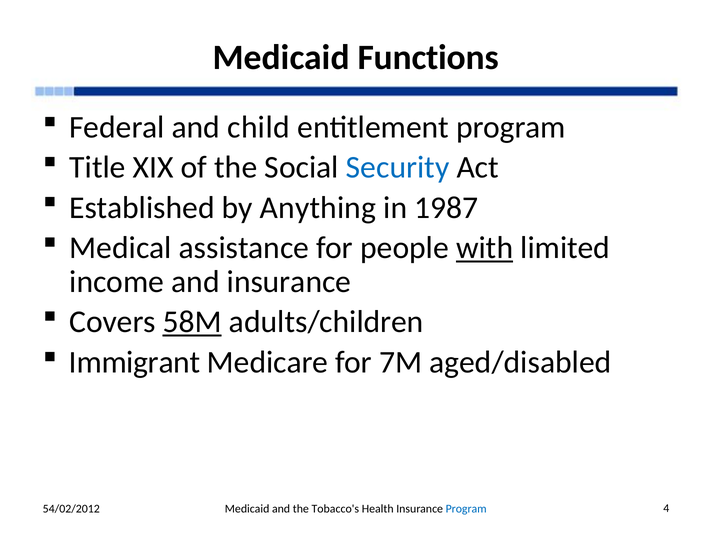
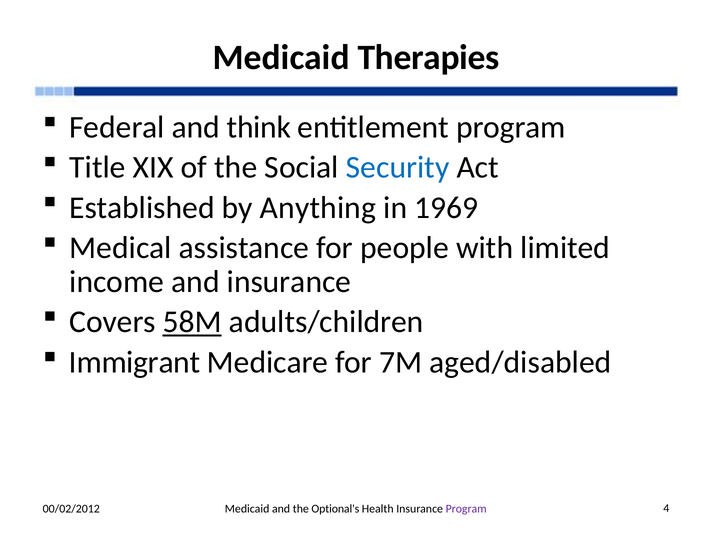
Functions: Functions -> Therapies
child: child -> think
1987: 1987 -> 1969
with underline: present -> none
54/02/2012: 54/02/2012 -> 00/02/2012
Tobacco's: Tobacco's -> Optional's
Program at (466, 509) colour: blue -> purple
